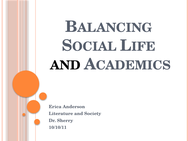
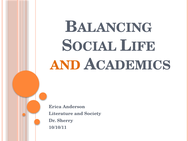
AND at (65, 65) colour: black -> orange
